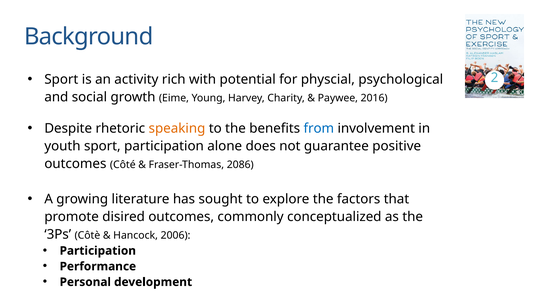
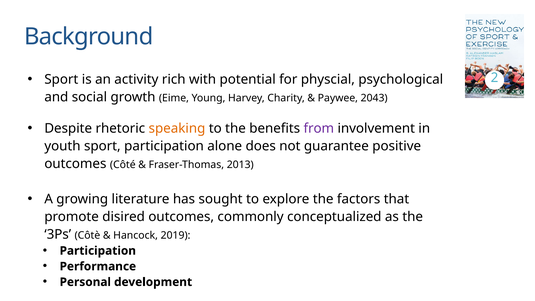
2016: 2016 -> 2043
from colour: blue -> purple
2086: 2086 -> 2013
2006: 2006 -> 2019
